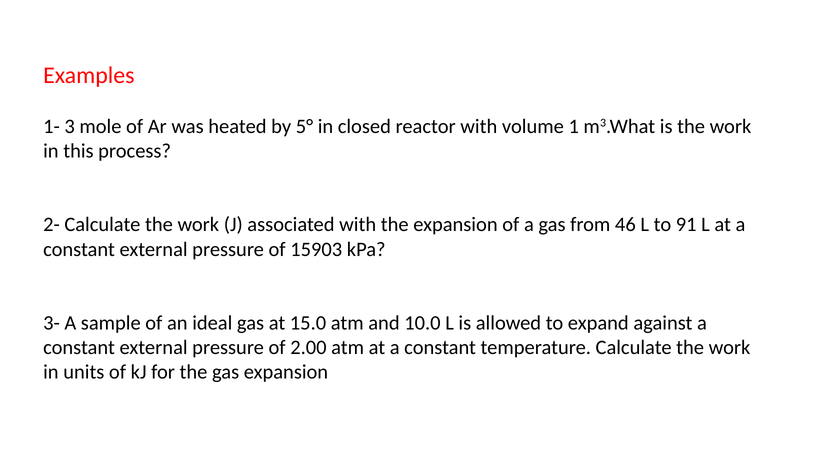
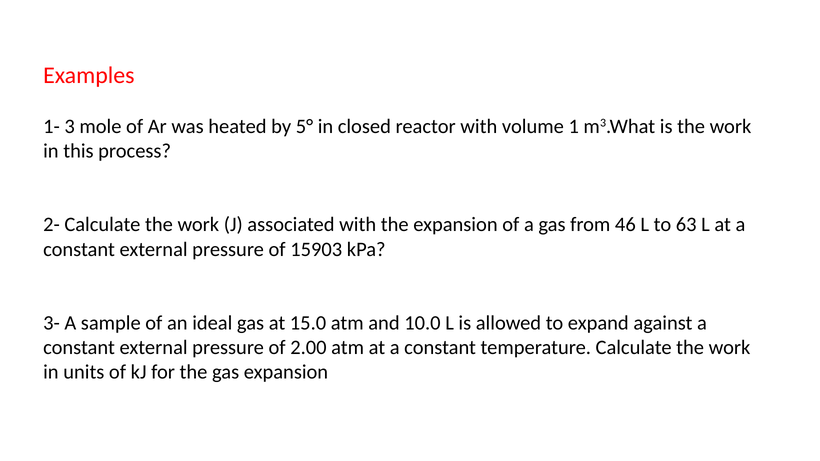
91: 91 -> 63
